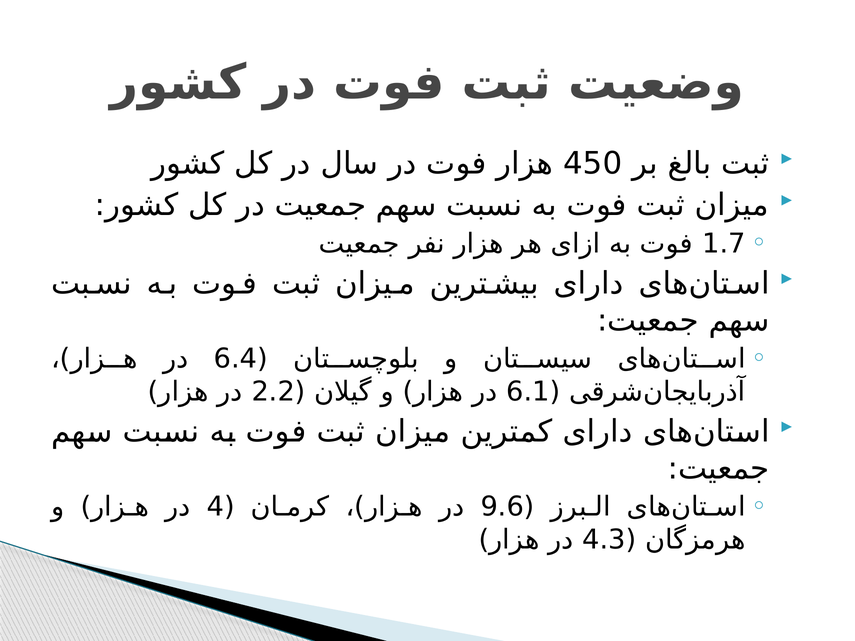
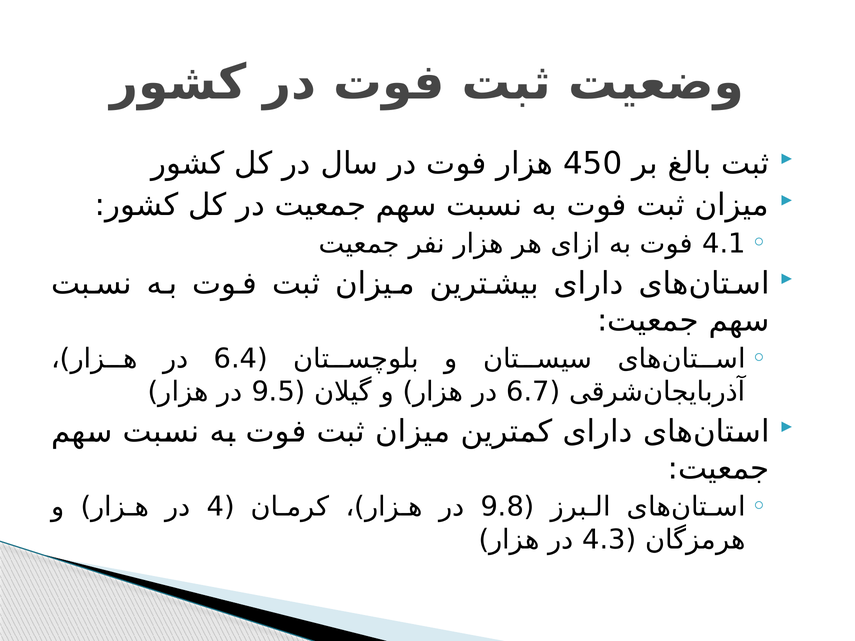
1.7: 1.7 -> 4.1
2.2: 2.2 -> 9.5
6.1: 6.1 -> 6.7
9.6: 9.6 -> 9.8
